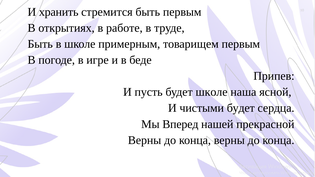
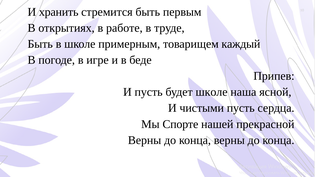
товарищем первым: первым -> каждый
чистыми будет: будет -> пусть
Вперед: Вперед -> Спорте
